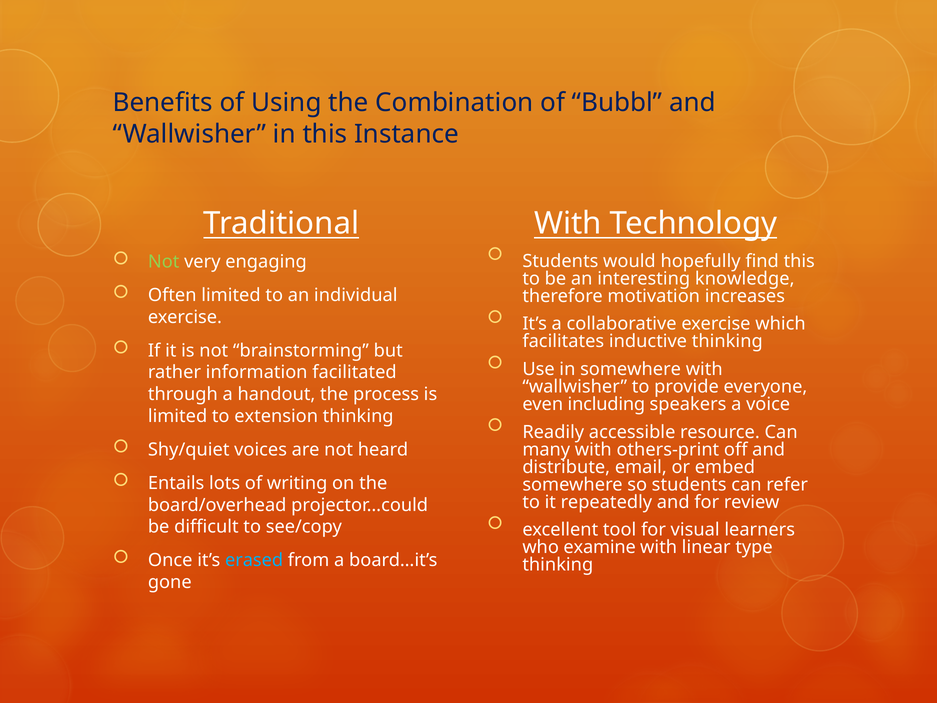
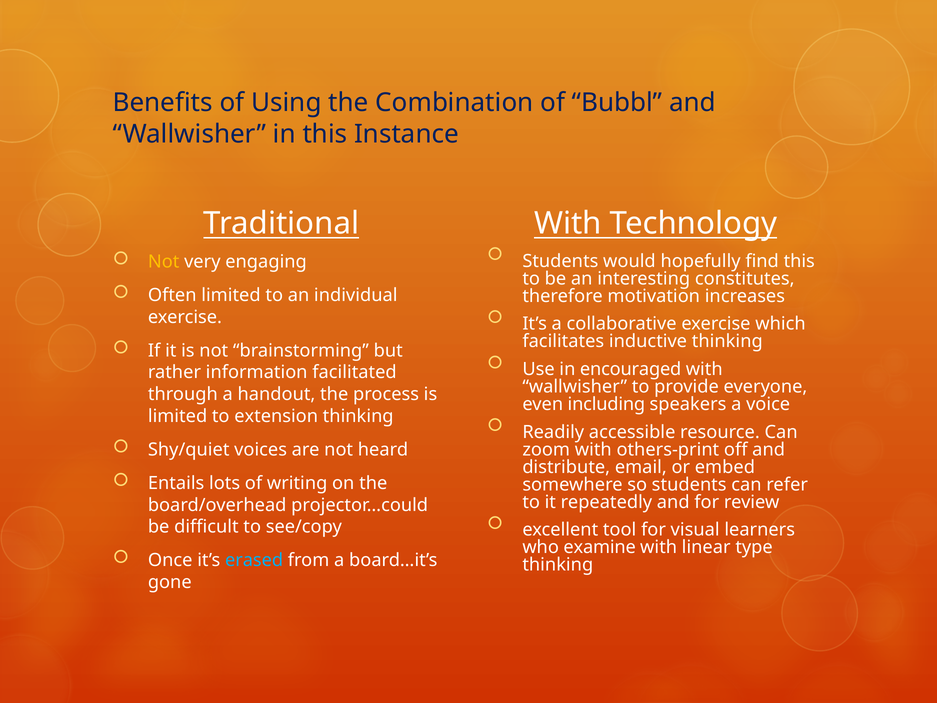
Not at (164, 262) colour: light green -> yellow
knowledge: knowledge -> constitutes
in somewhere: somewhere -> encouraged
many: many -> zoom
